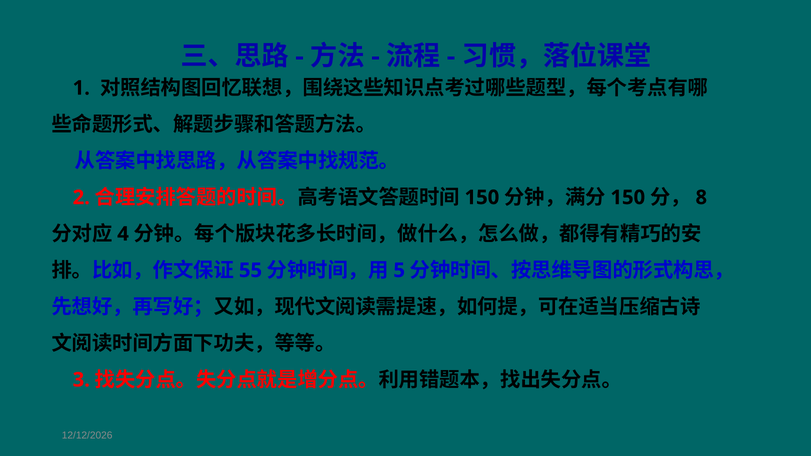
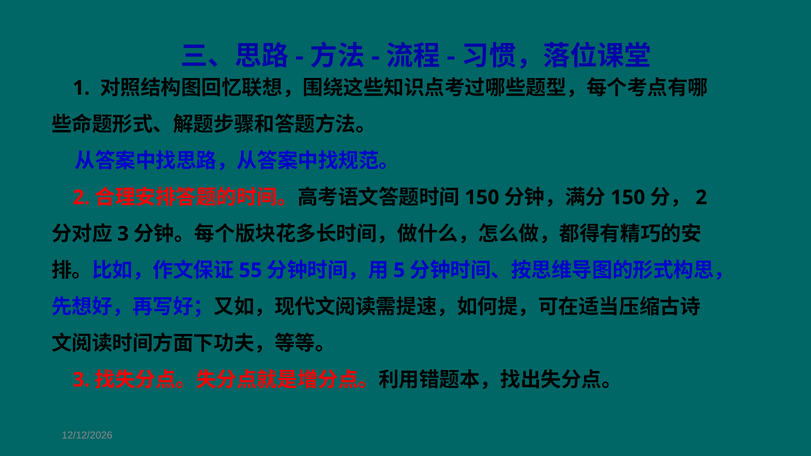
8 at (701, 198): 8 -> 2
4 at (123, 234): 4 -> 3
